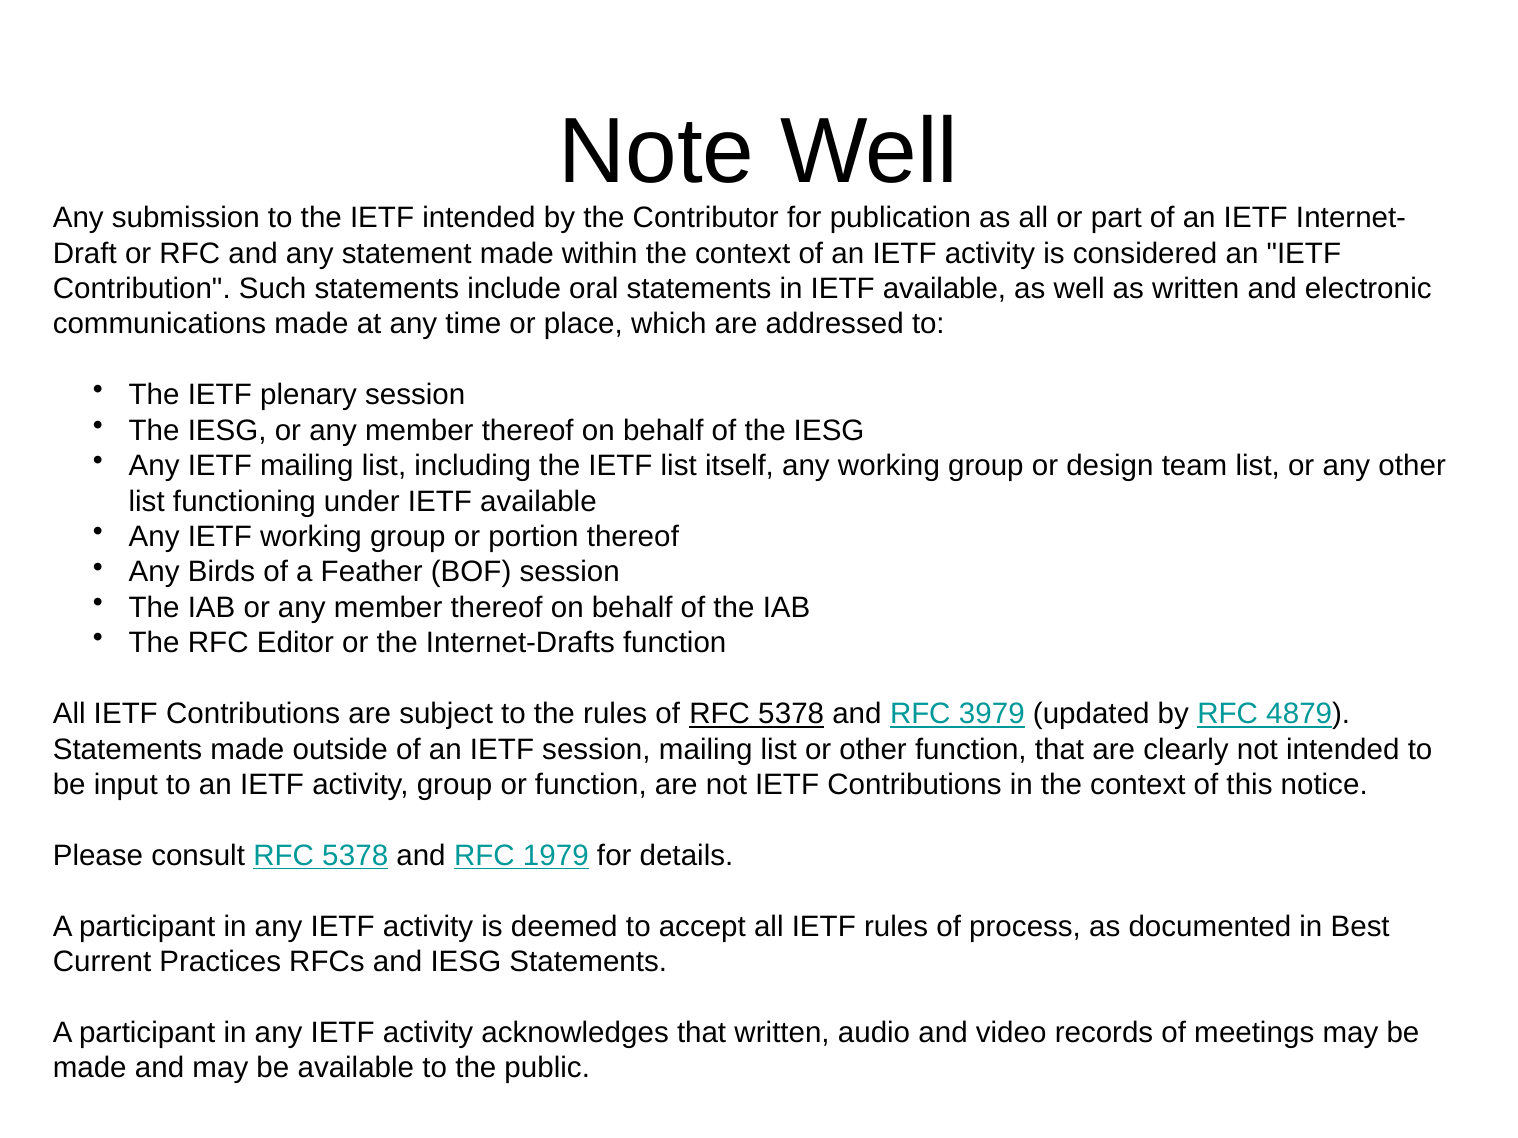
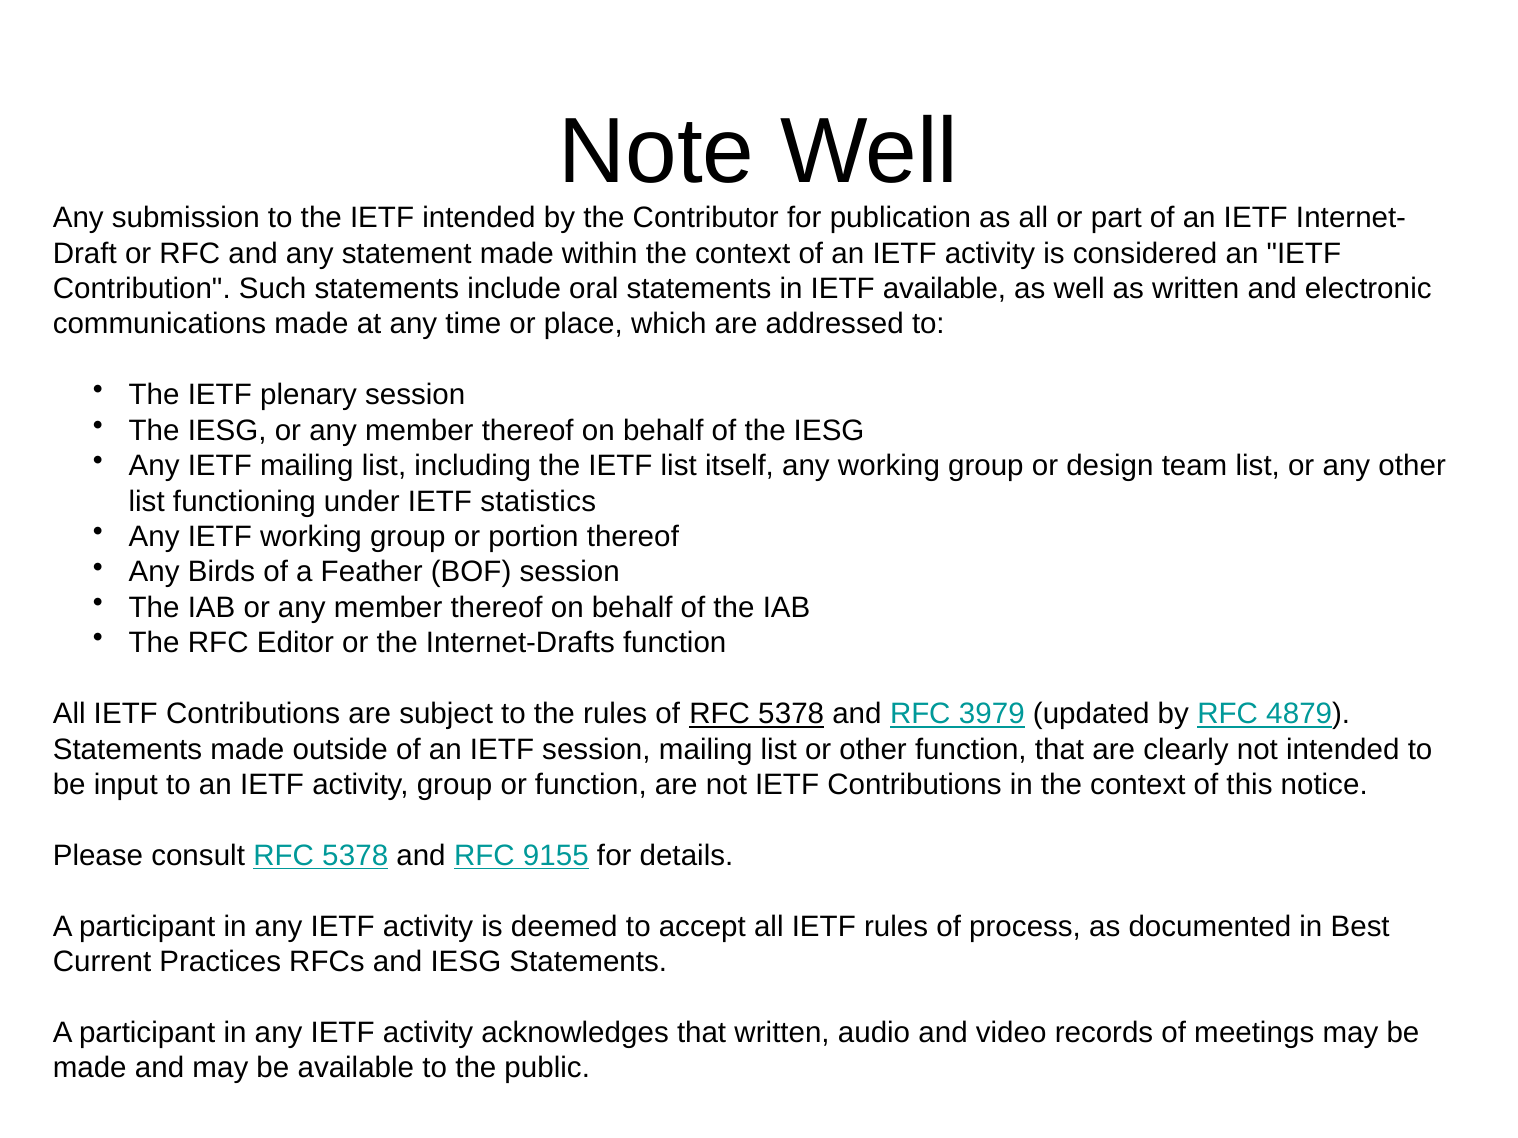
under IETF available: available -> statistics
1979: 1979 -> 9155
